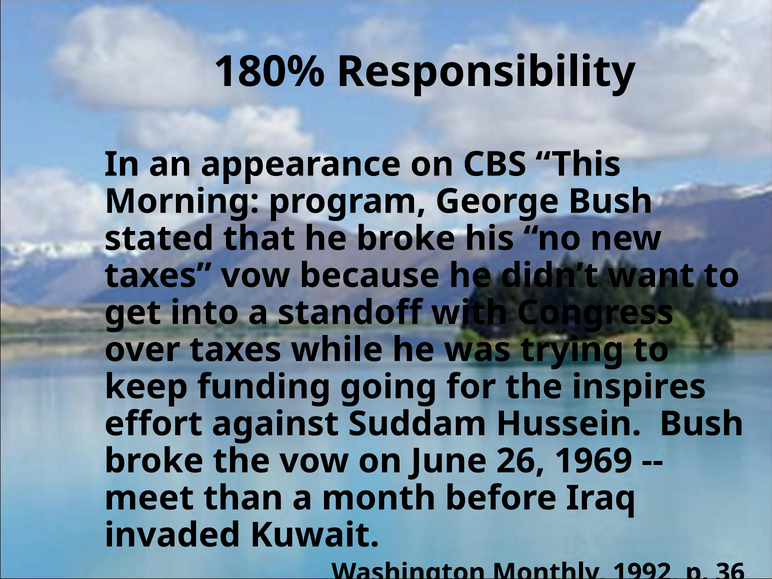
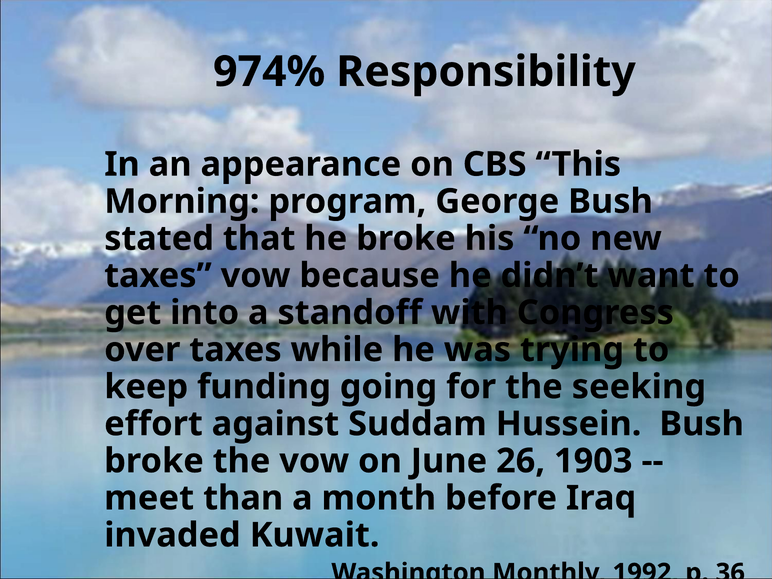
180%: 180% -> 974%
inspires: inspires -> seeking
1969: 1969 -> 1903
